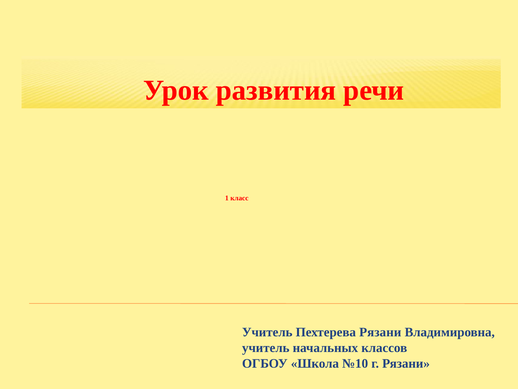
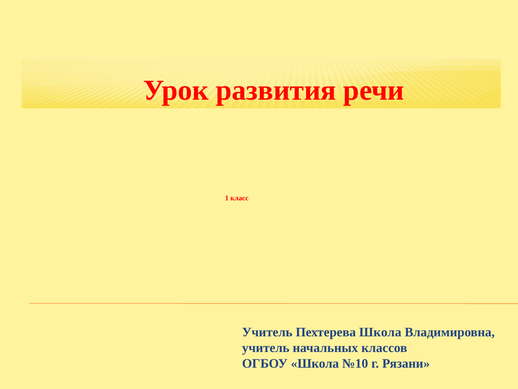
Пехтерева Рязани: Рязани -> Школа
